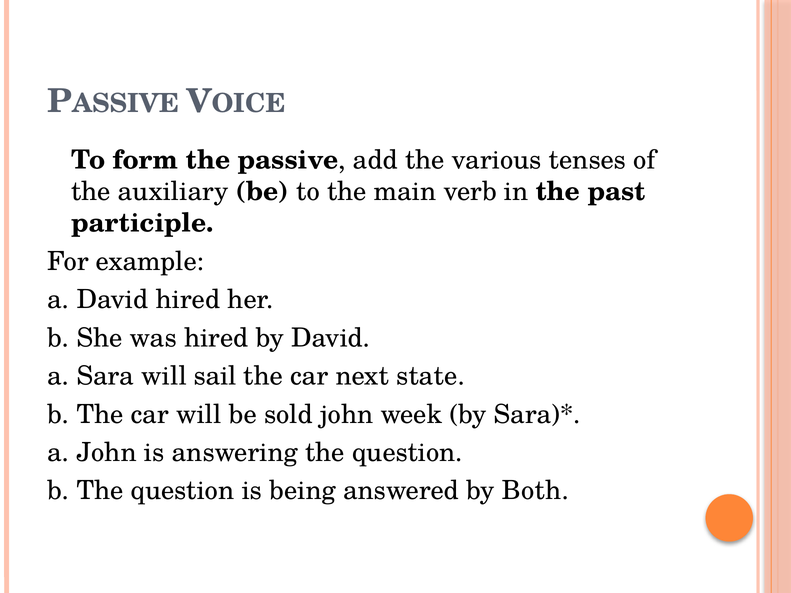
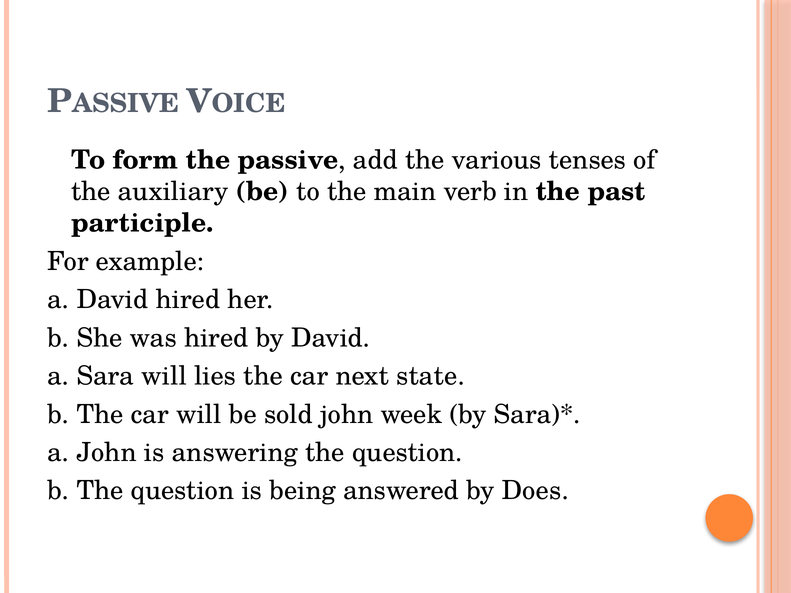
sail: sail -> lies
Both: Both -> Does
